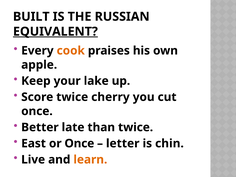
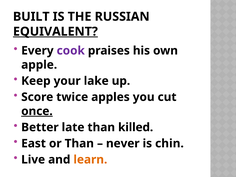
cook colour: orange -> purple
cherry: cherry -> apples
once at (37, 111) underline: none -> present
than twice: twice -> killed
or Once: Once -> Than
letter: letter -> never
